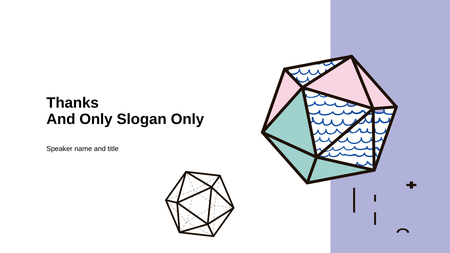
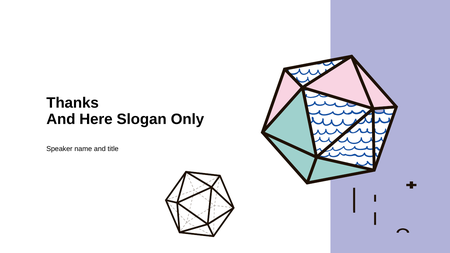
And Only: Only -> Here
